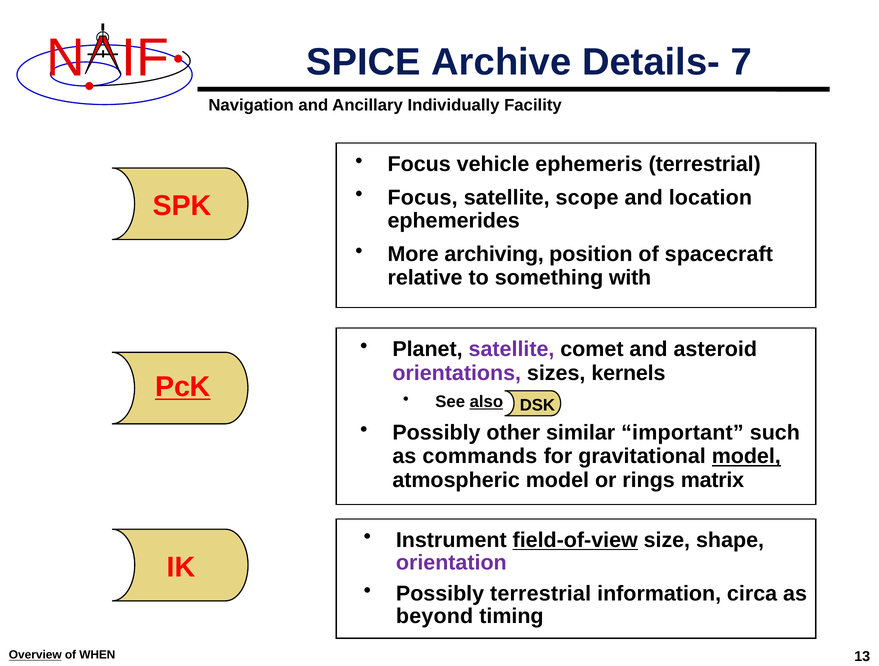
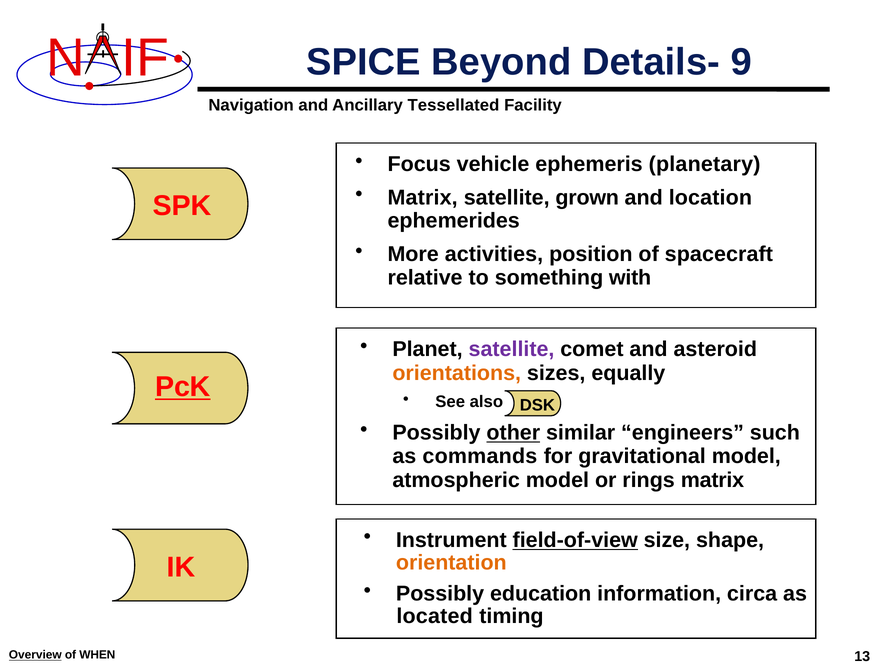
Archive: Archive -> Beyond
7: 7 -> 9
Individually: Individually -> Tessellated
ephemeris terrestrial: terrestrial -> planetary
Focus at (423, 198): Focus -> Matrix
scope: scope -> grown
archiving: archiving -> activities
orientations colour: purple -> orange
kernels: kernels -> equally
also underline: present -> none
other underline: none -> present
important: important -> engineers
model at (746, 457) underline: present -> none
orientation colour: purple -> orange
Possibly terrestrial: terrestrial -> education
beyond: beyond -> located
